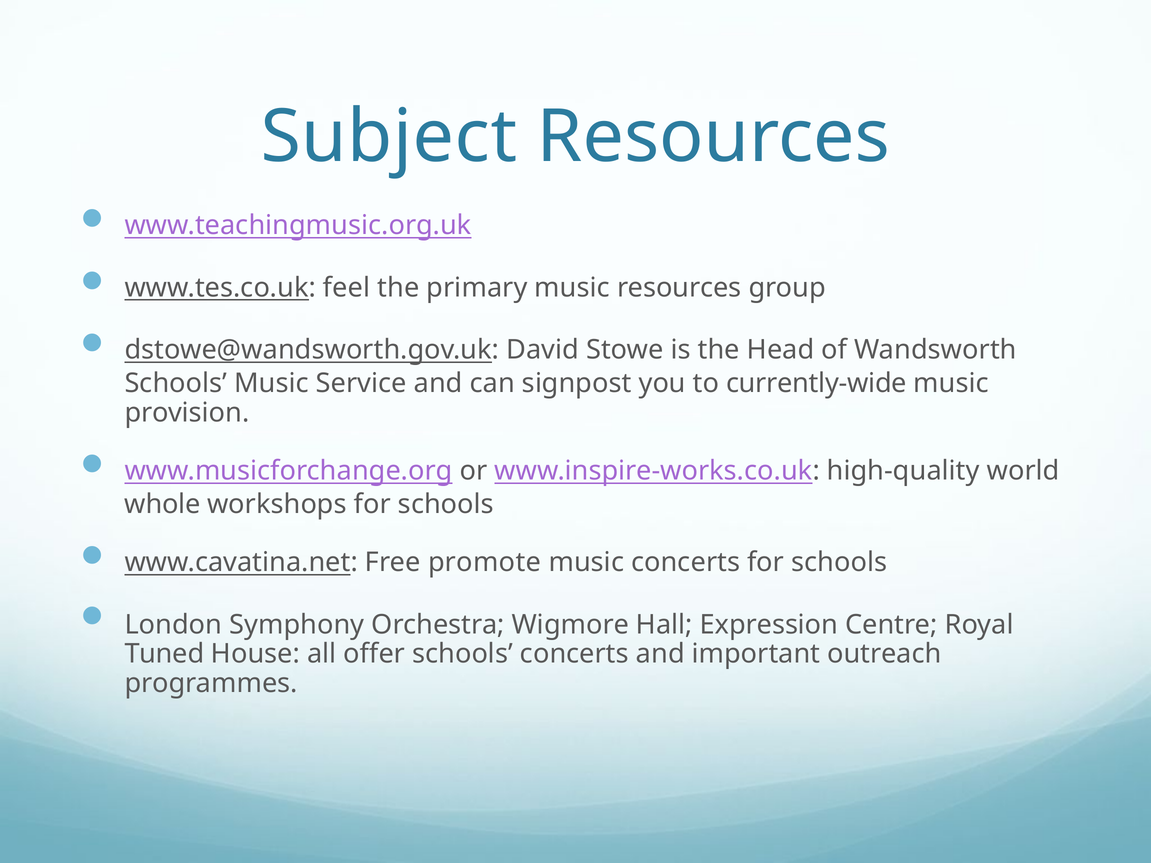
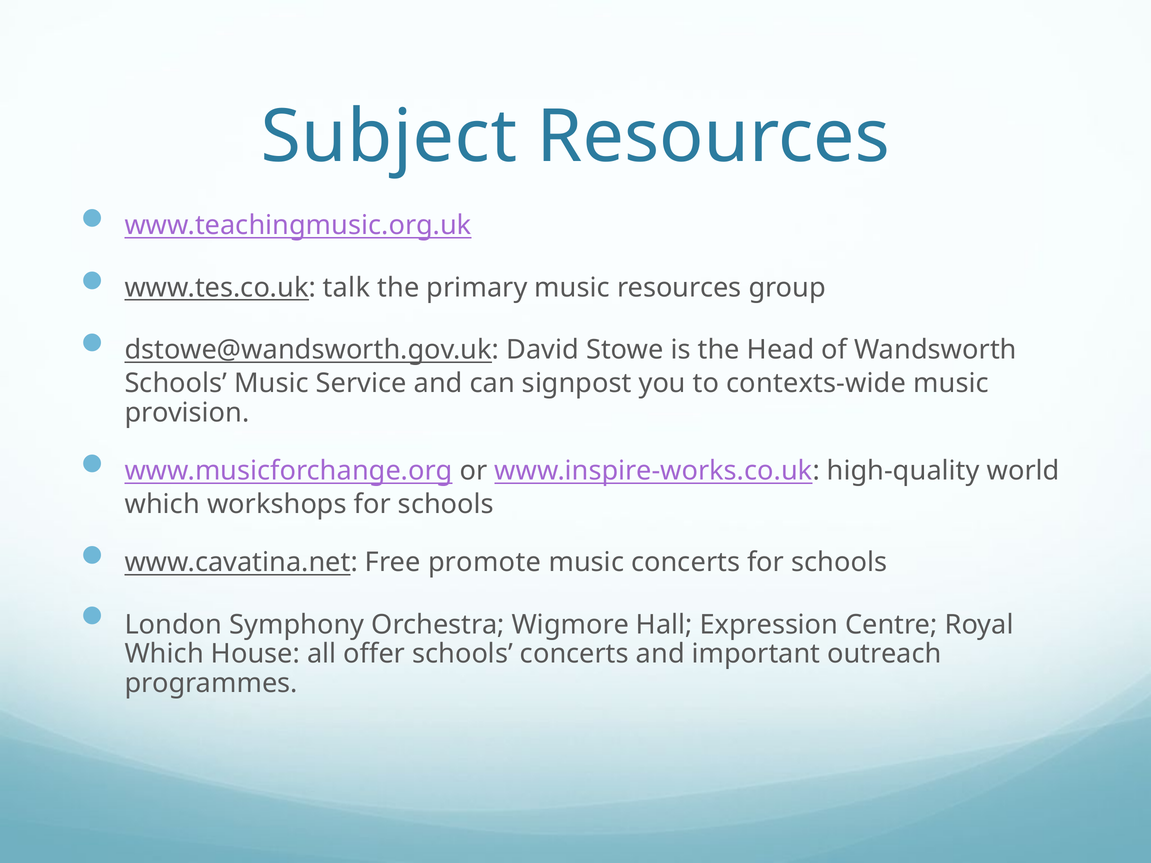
feel: feel -> talk
currently-wide: currently-wide -> contexts-wide
whole at (162, 504): whole -> which
Tuned at (164, 654): Tuned -> Which
